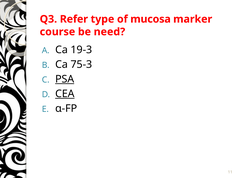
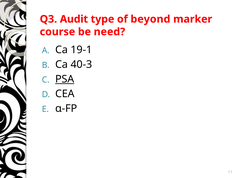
Refer: Refer -> Audit
mucosa: mucosa -> beyond
19-3: 19-3 -> 19-1
75-3: 75-3 -> 40-3
CEA underline: present -> none
